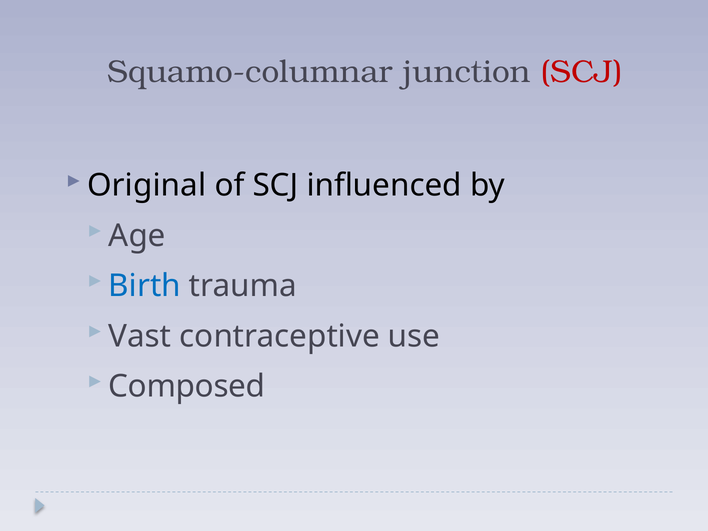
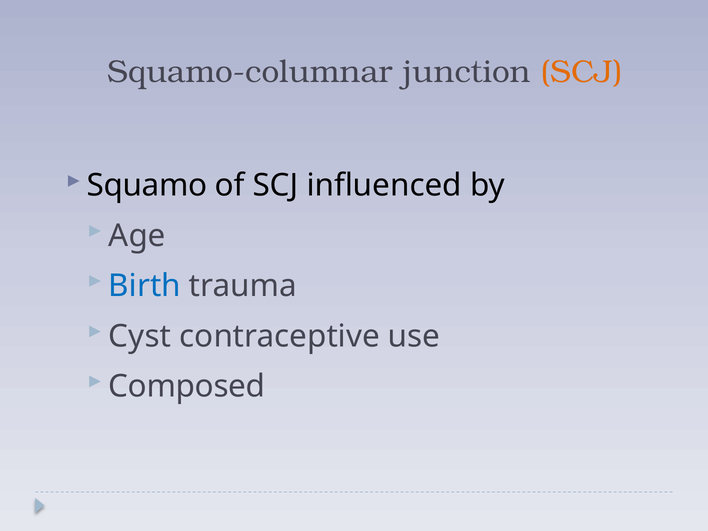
SCJ at (582, 72) colour: red -> orange
Original: Original -> Squamo
Vast: Vast -> Cyst
